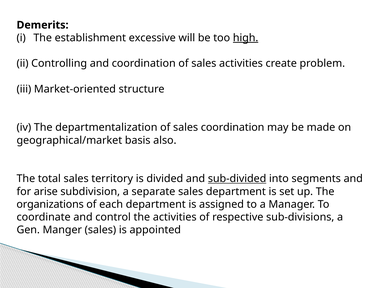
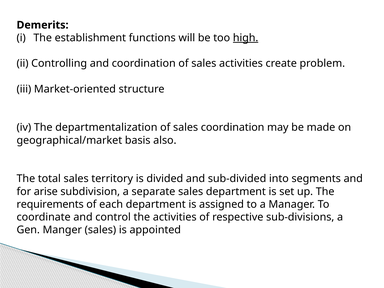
excessive: excessive -> functions
sub-divided underline: present -> none
organizations: organizations -> requirements
